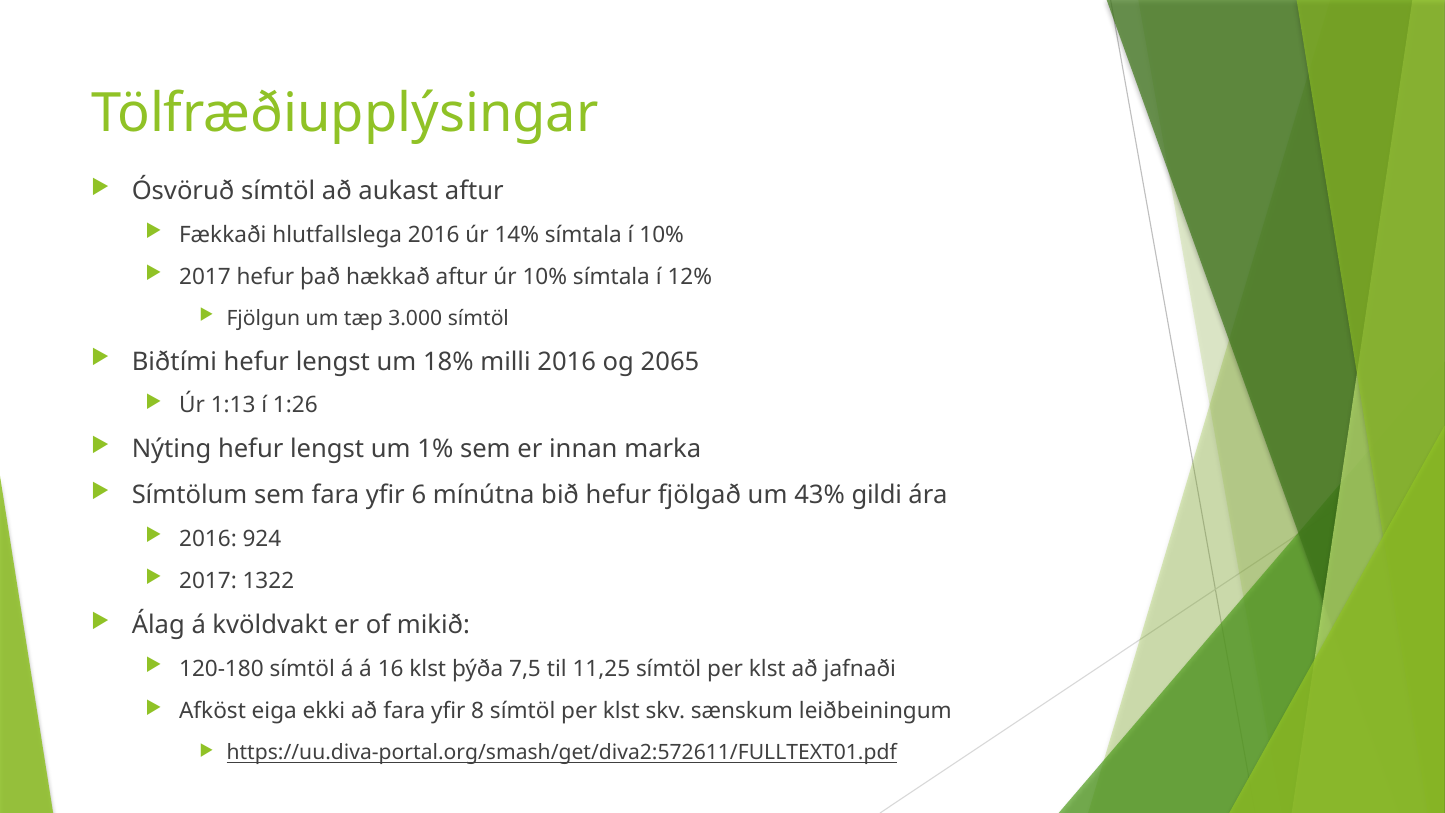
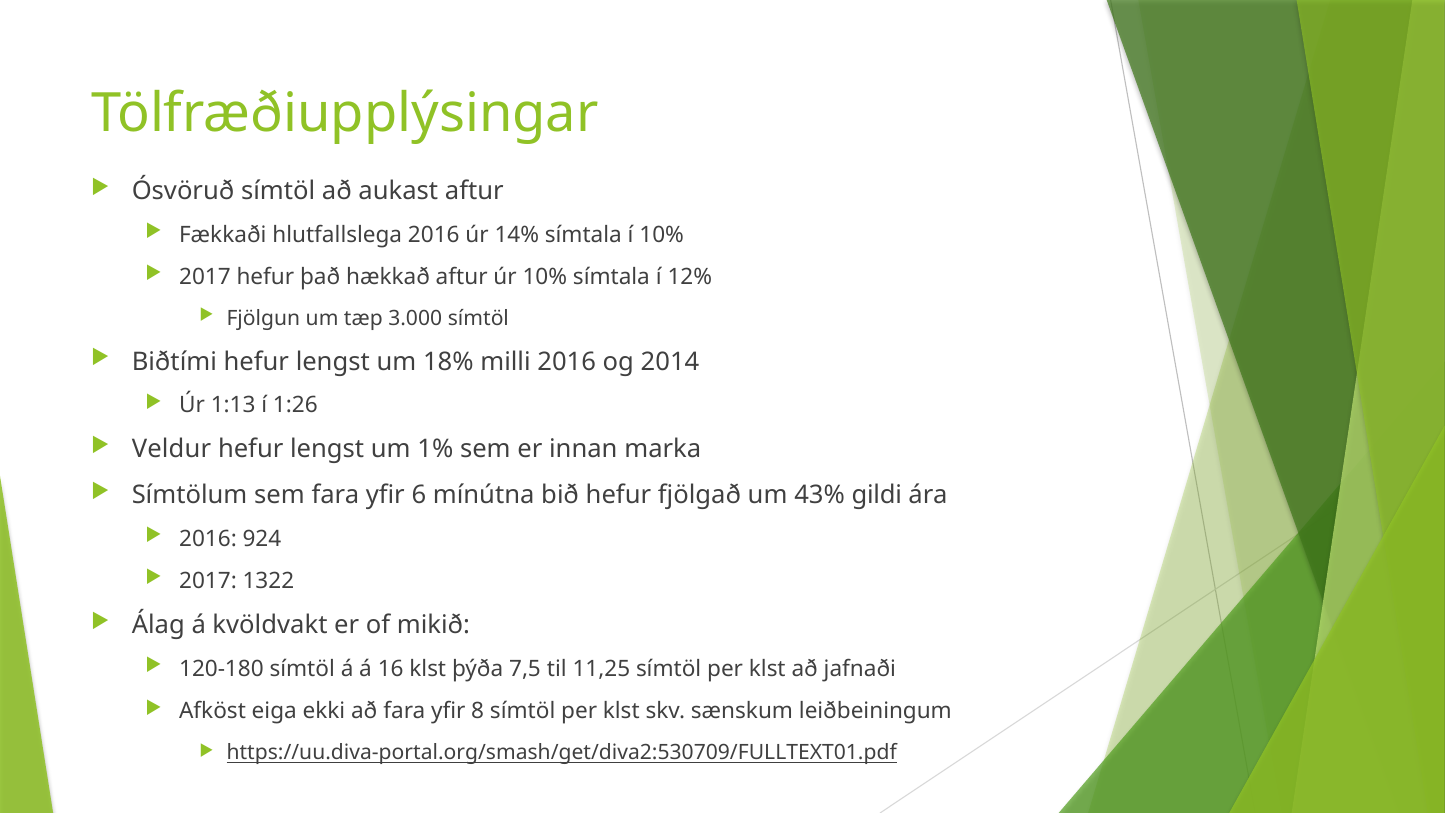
2065: 2065 -> 2014
Nýting: Nýting -> Veldur
https://uu.diva-portal.org/smash/get/diva2:572611/FULLTEXT01.pdf: https://uu.diva-portal.org/smash/get/diva2:572611/FULLTEXT01.pdf -> https://uu.diva-portal.org/smash/get/diva2:530709/FULLTEXT01.pdf
